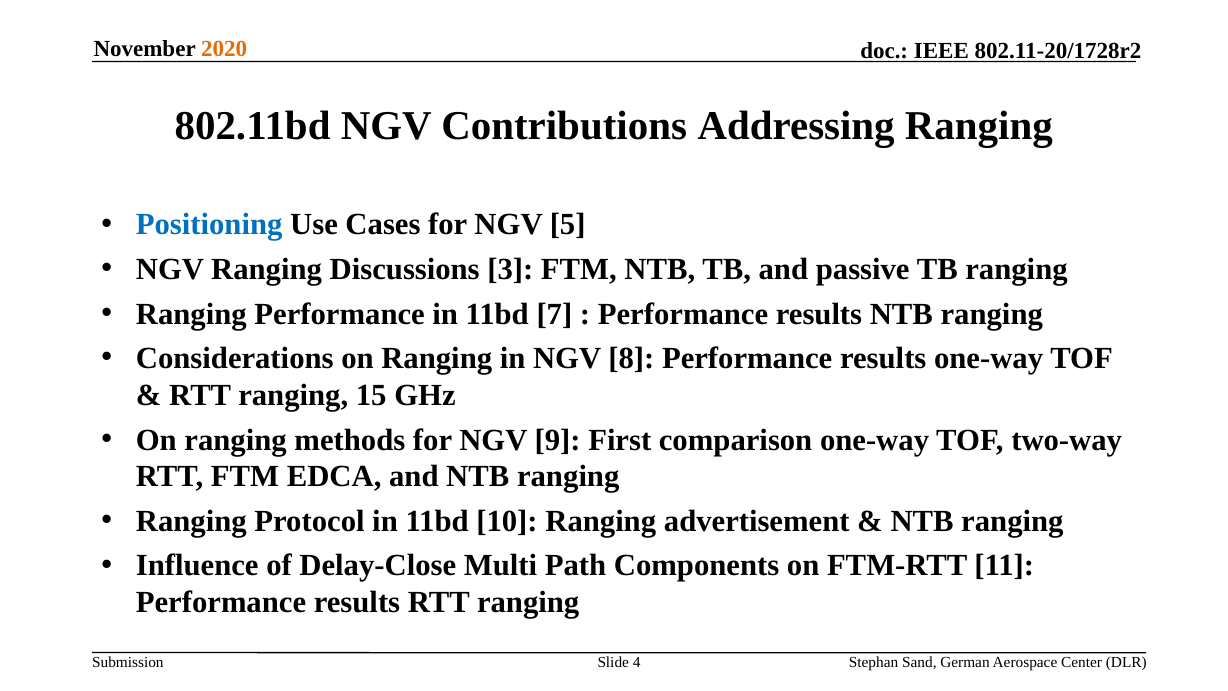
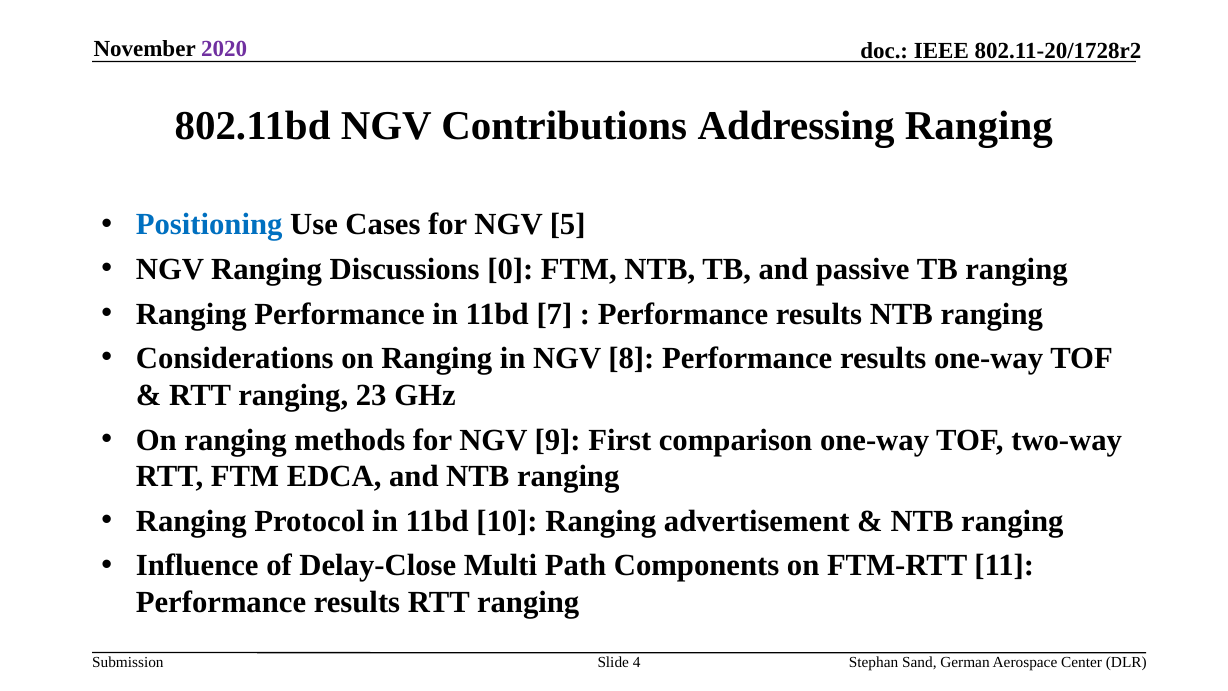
2020 colour: orange -> purple
3: 3 -> 0
15: 15 -> 23
